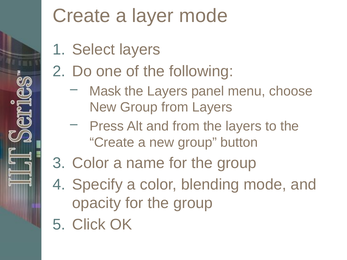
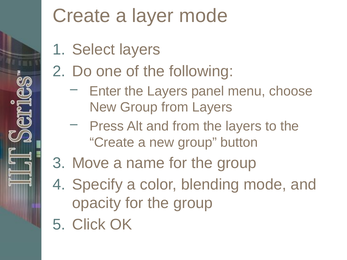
Mask: Mask -> Enter
Color at (91, 163): Color -> Move
